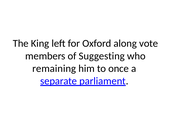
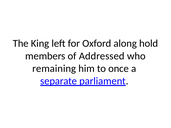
vote: vote -> hold
Suggesting: Suggesting -> Addressed
